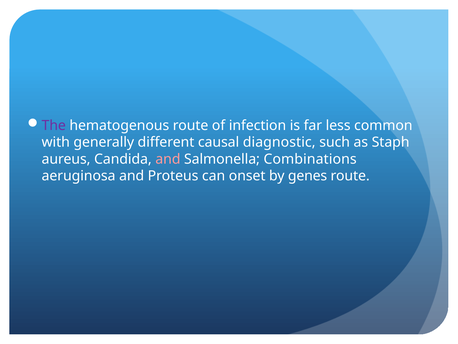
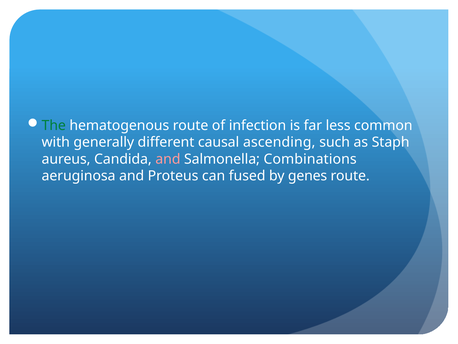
The colour: purple -> green
diagnostic: diagnostic -> ascending
onset: onset -> fused
